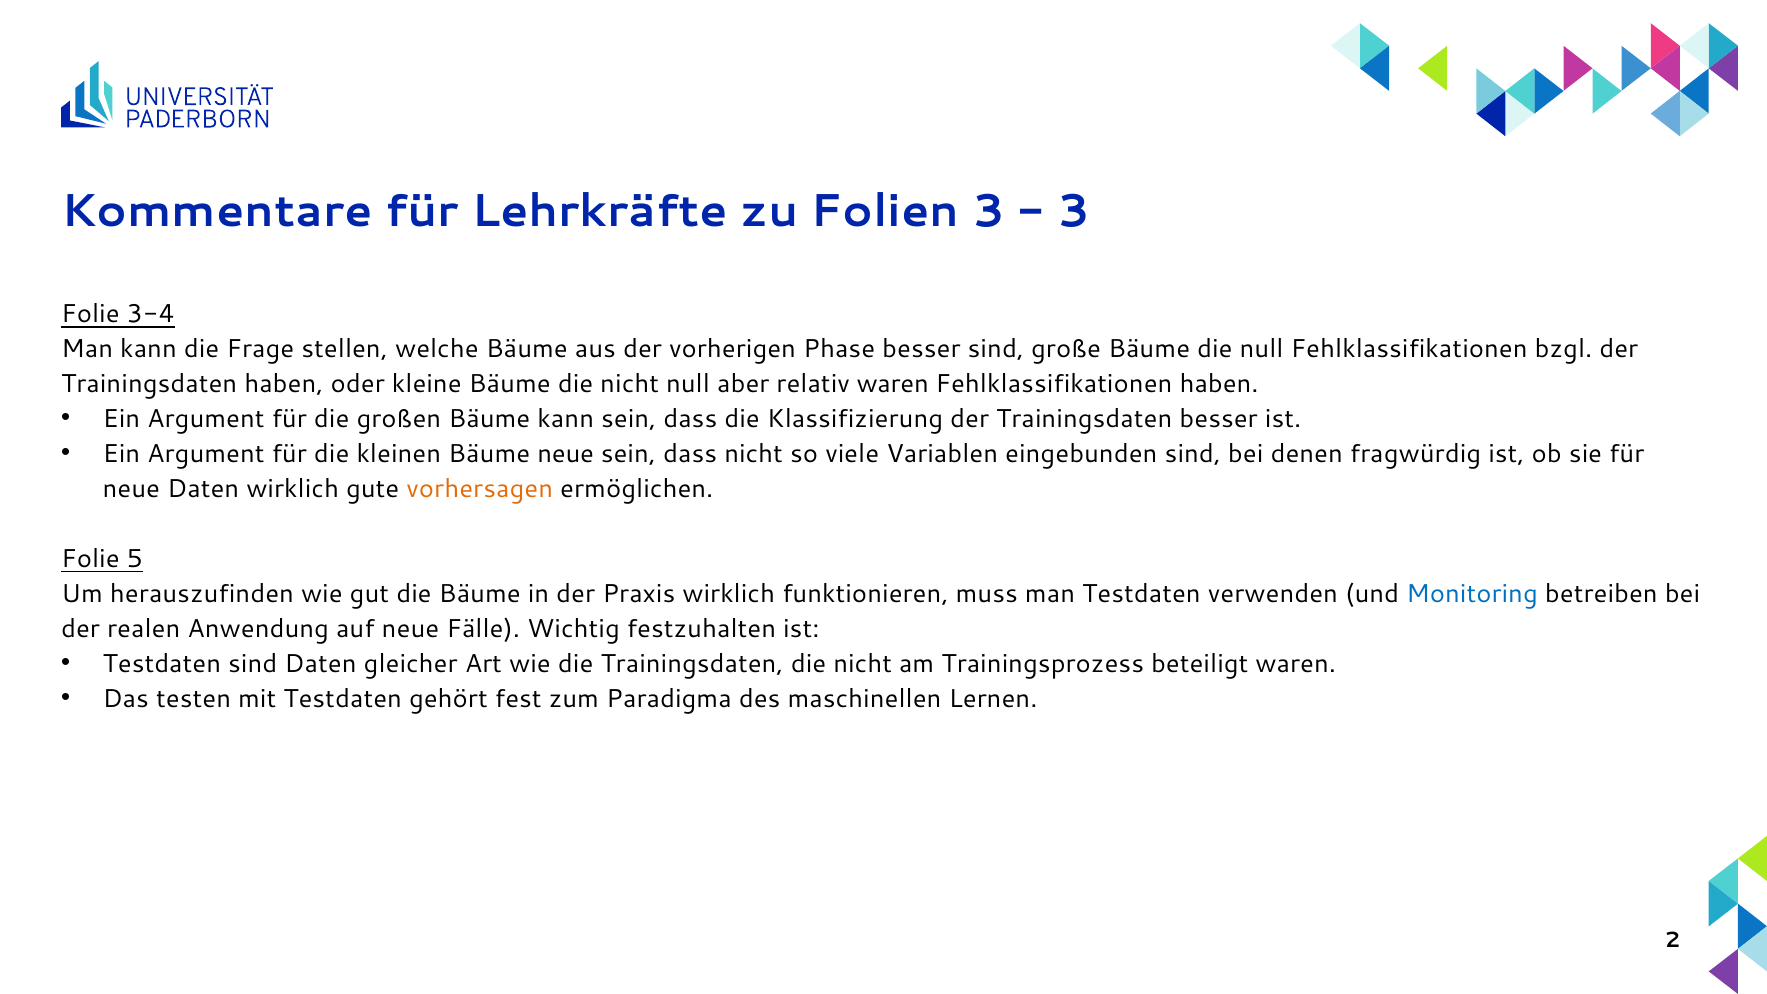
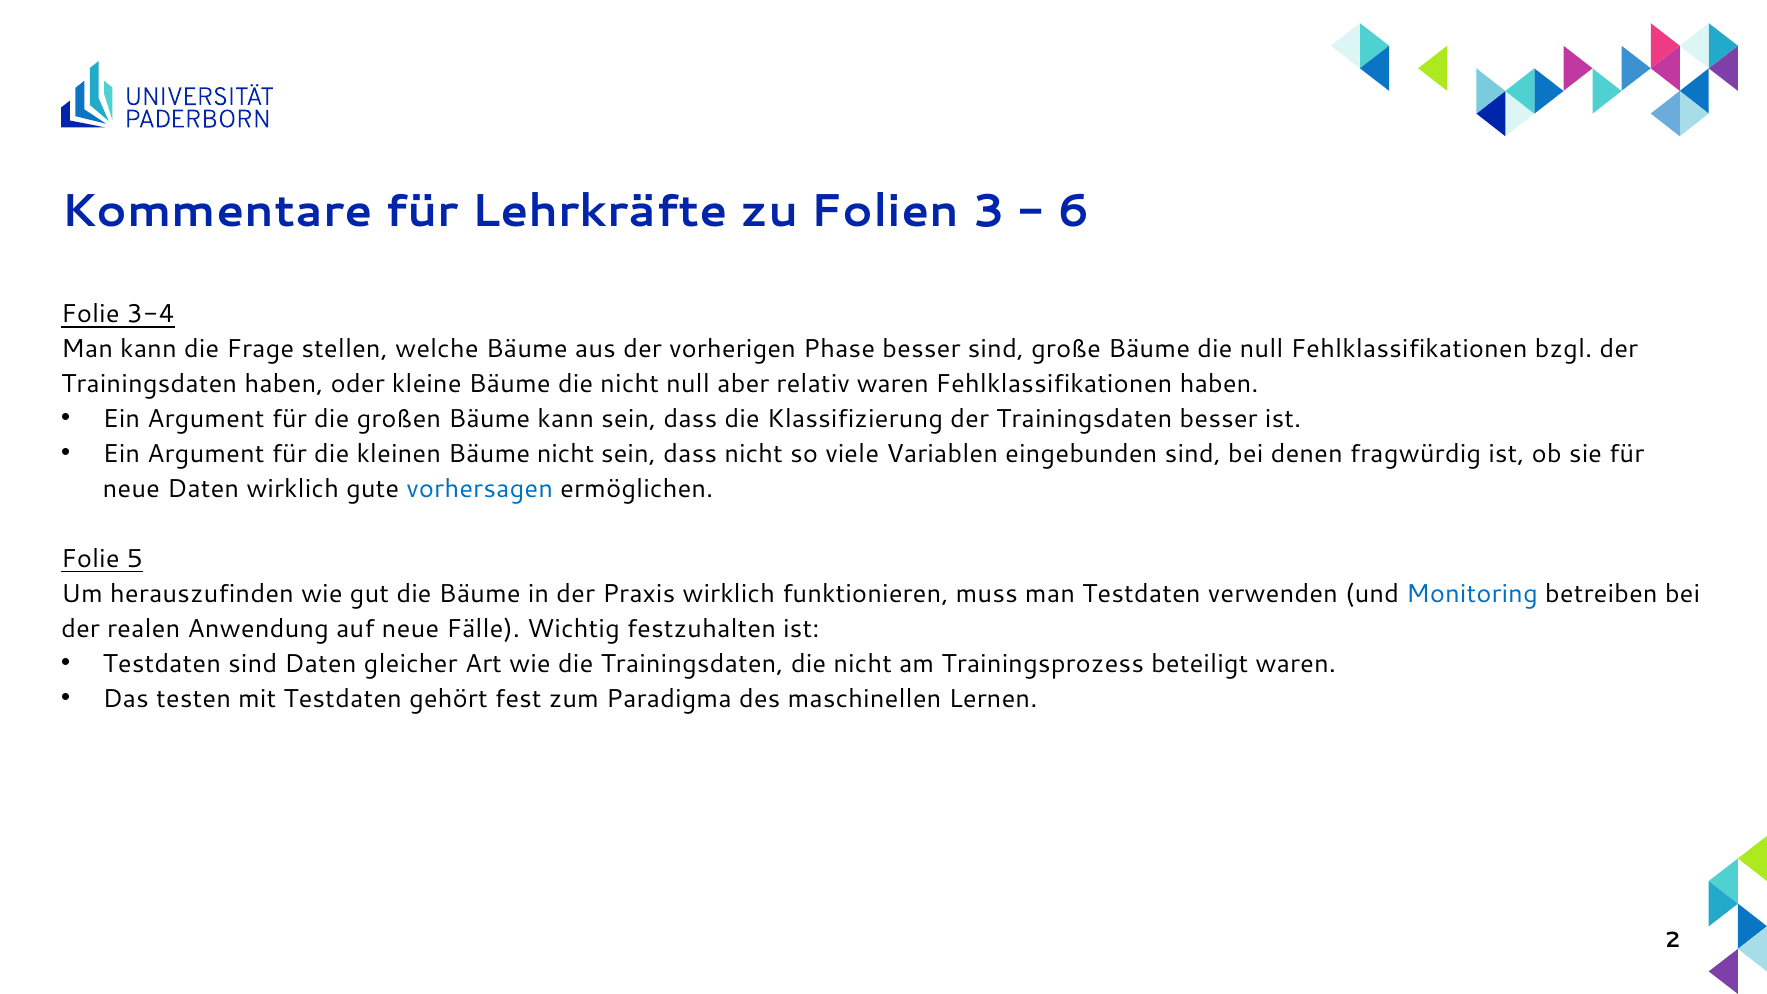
3 at (1074, 211): 3 -> 6
Bäume neue: neue -> nicht
vorhersagen colour: orange -> blue
